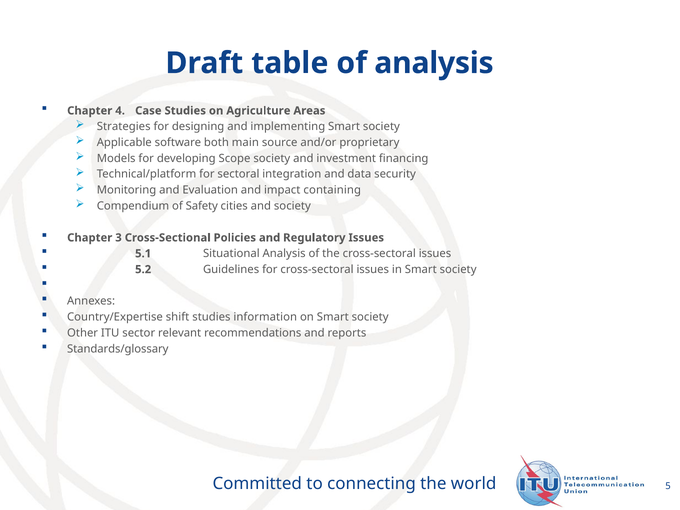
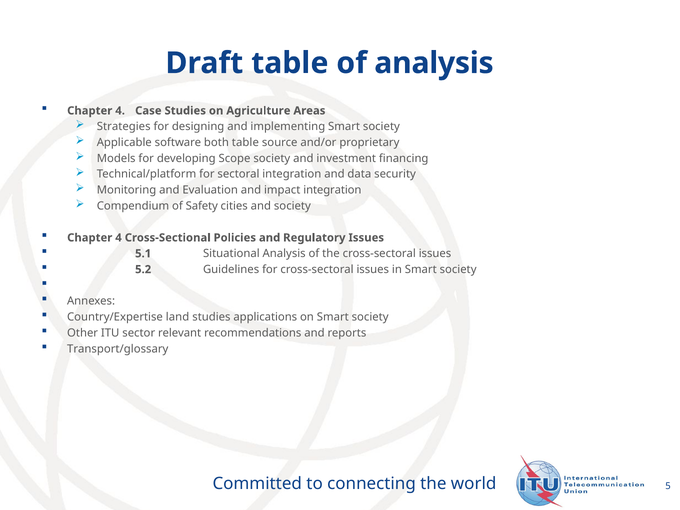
both main: main -> table
impact containing: containing -> integration
3 at (119, 238): 3 -> 4
shift: shift -> land
information: information -> applications
Standards/glossary: Standards/glossary -> Transport/glossary
